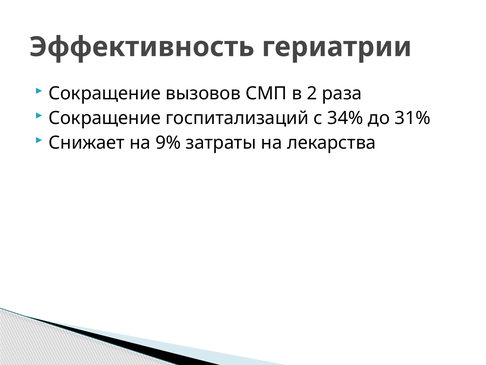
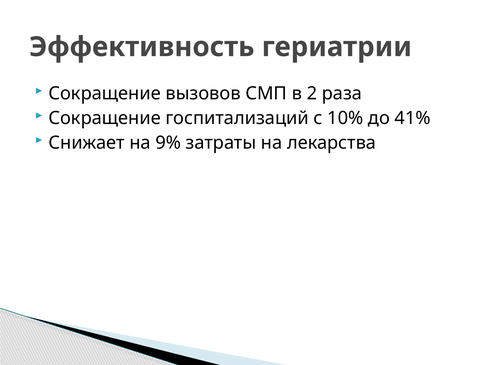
34%: 34% -> 10%
31%: 31% -> 41%
